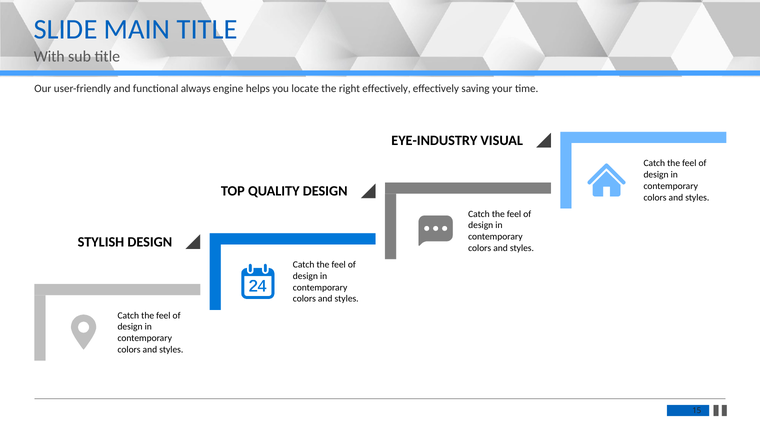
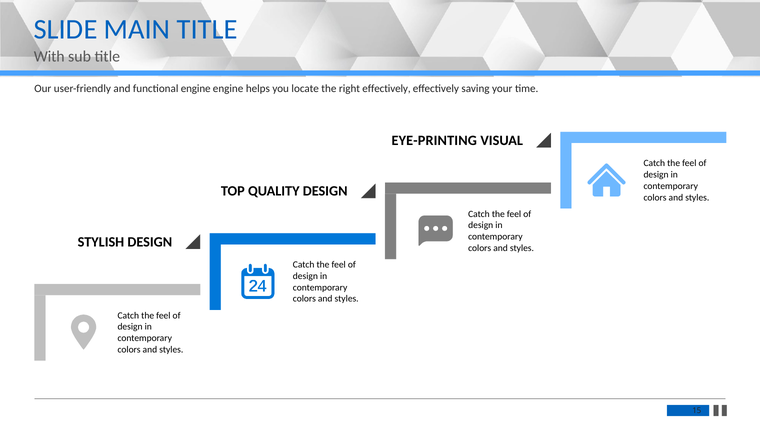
functional always: always -> engine
EYE-INDUSTRY: EYE-INDUSTRY -> EYE-PRINTING
